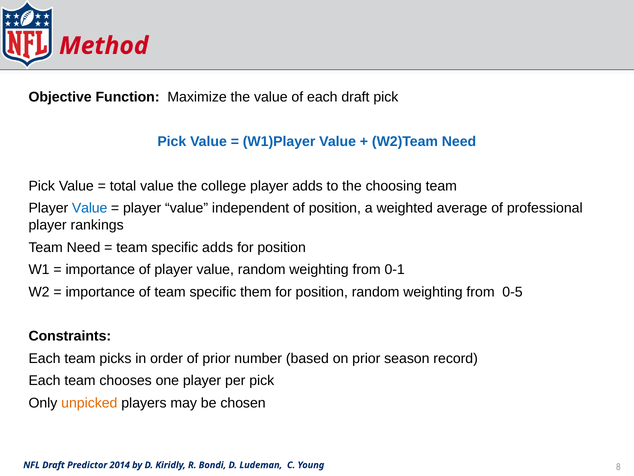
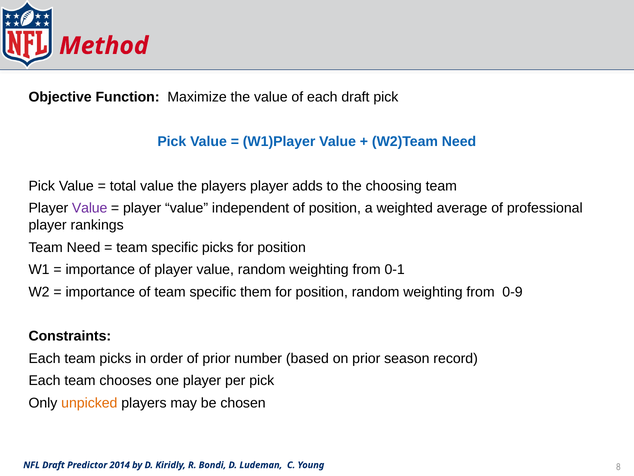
the college: college -> players
Value at (90, 208) colour: blue -> purple
specific adds: adds -> picks
0-5: 0-5 -> 0-9
